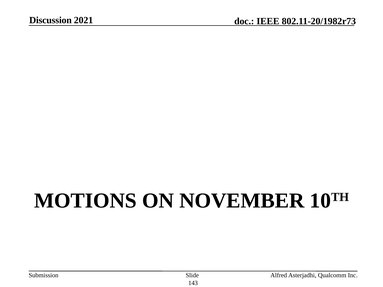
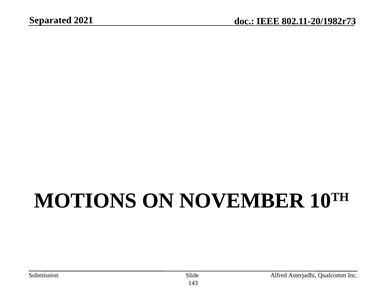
Discussion: Discussion -> Separated
